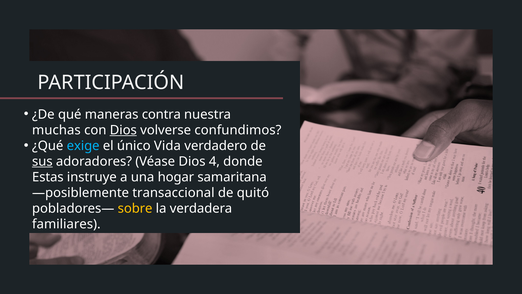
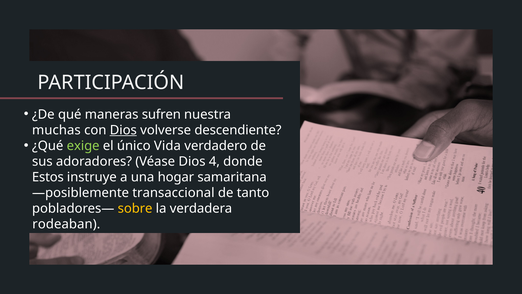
contra: contra -> sufren
confundimos: confundimos -> descendiente
exige colour: light blue -> light green
sus underline: present -> none
Estas: Estas -> Estos
quitó: quitó -> tanto
familiares: familiares -> rodeaban
